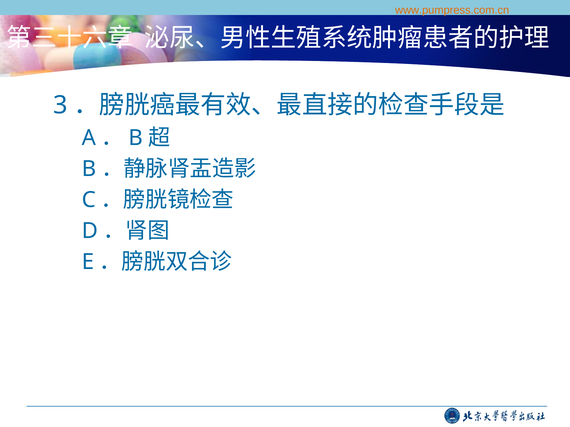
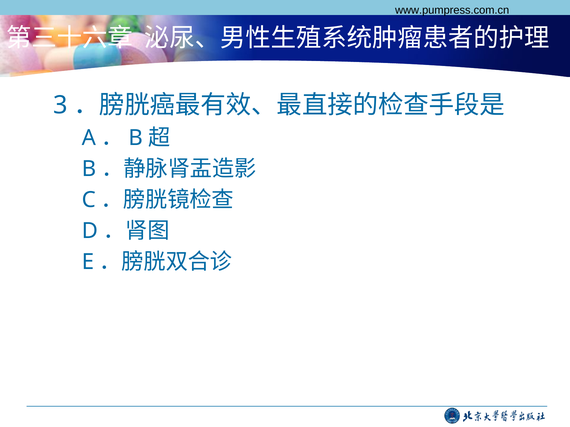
www.pumpress.com.cn colour: orange -> black
